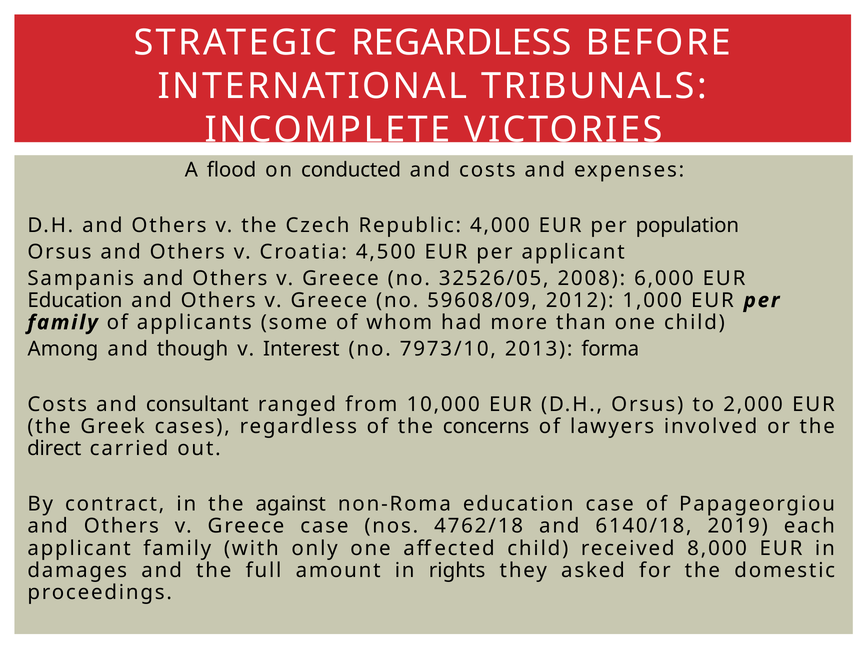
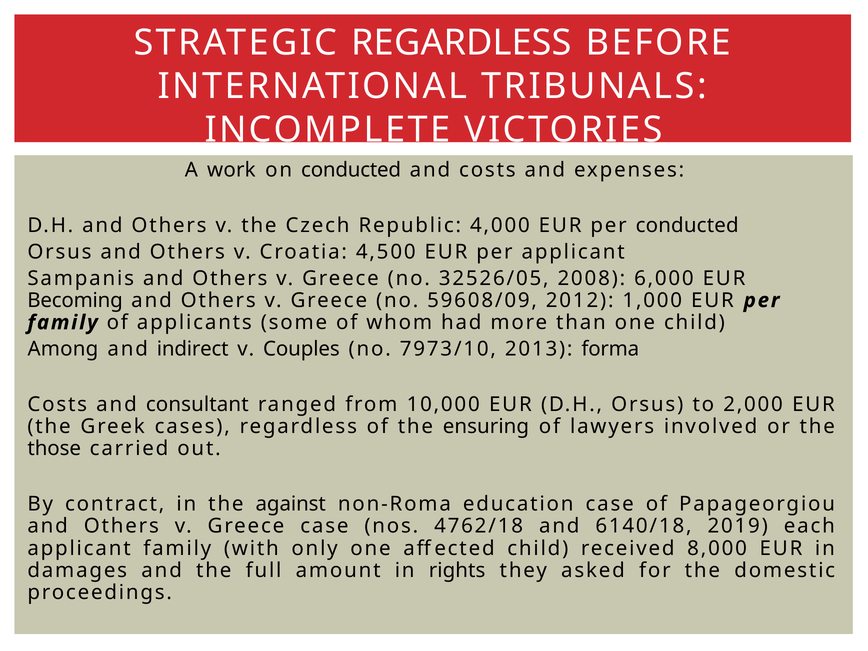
flood: flood -> work
per population: population -> conducted
Education at (75, 300): Education -> Becoming
though: though -> indirect
Interest: Interest -> Couples
concerns: concerns -> ensuring
direct: direct -> those
